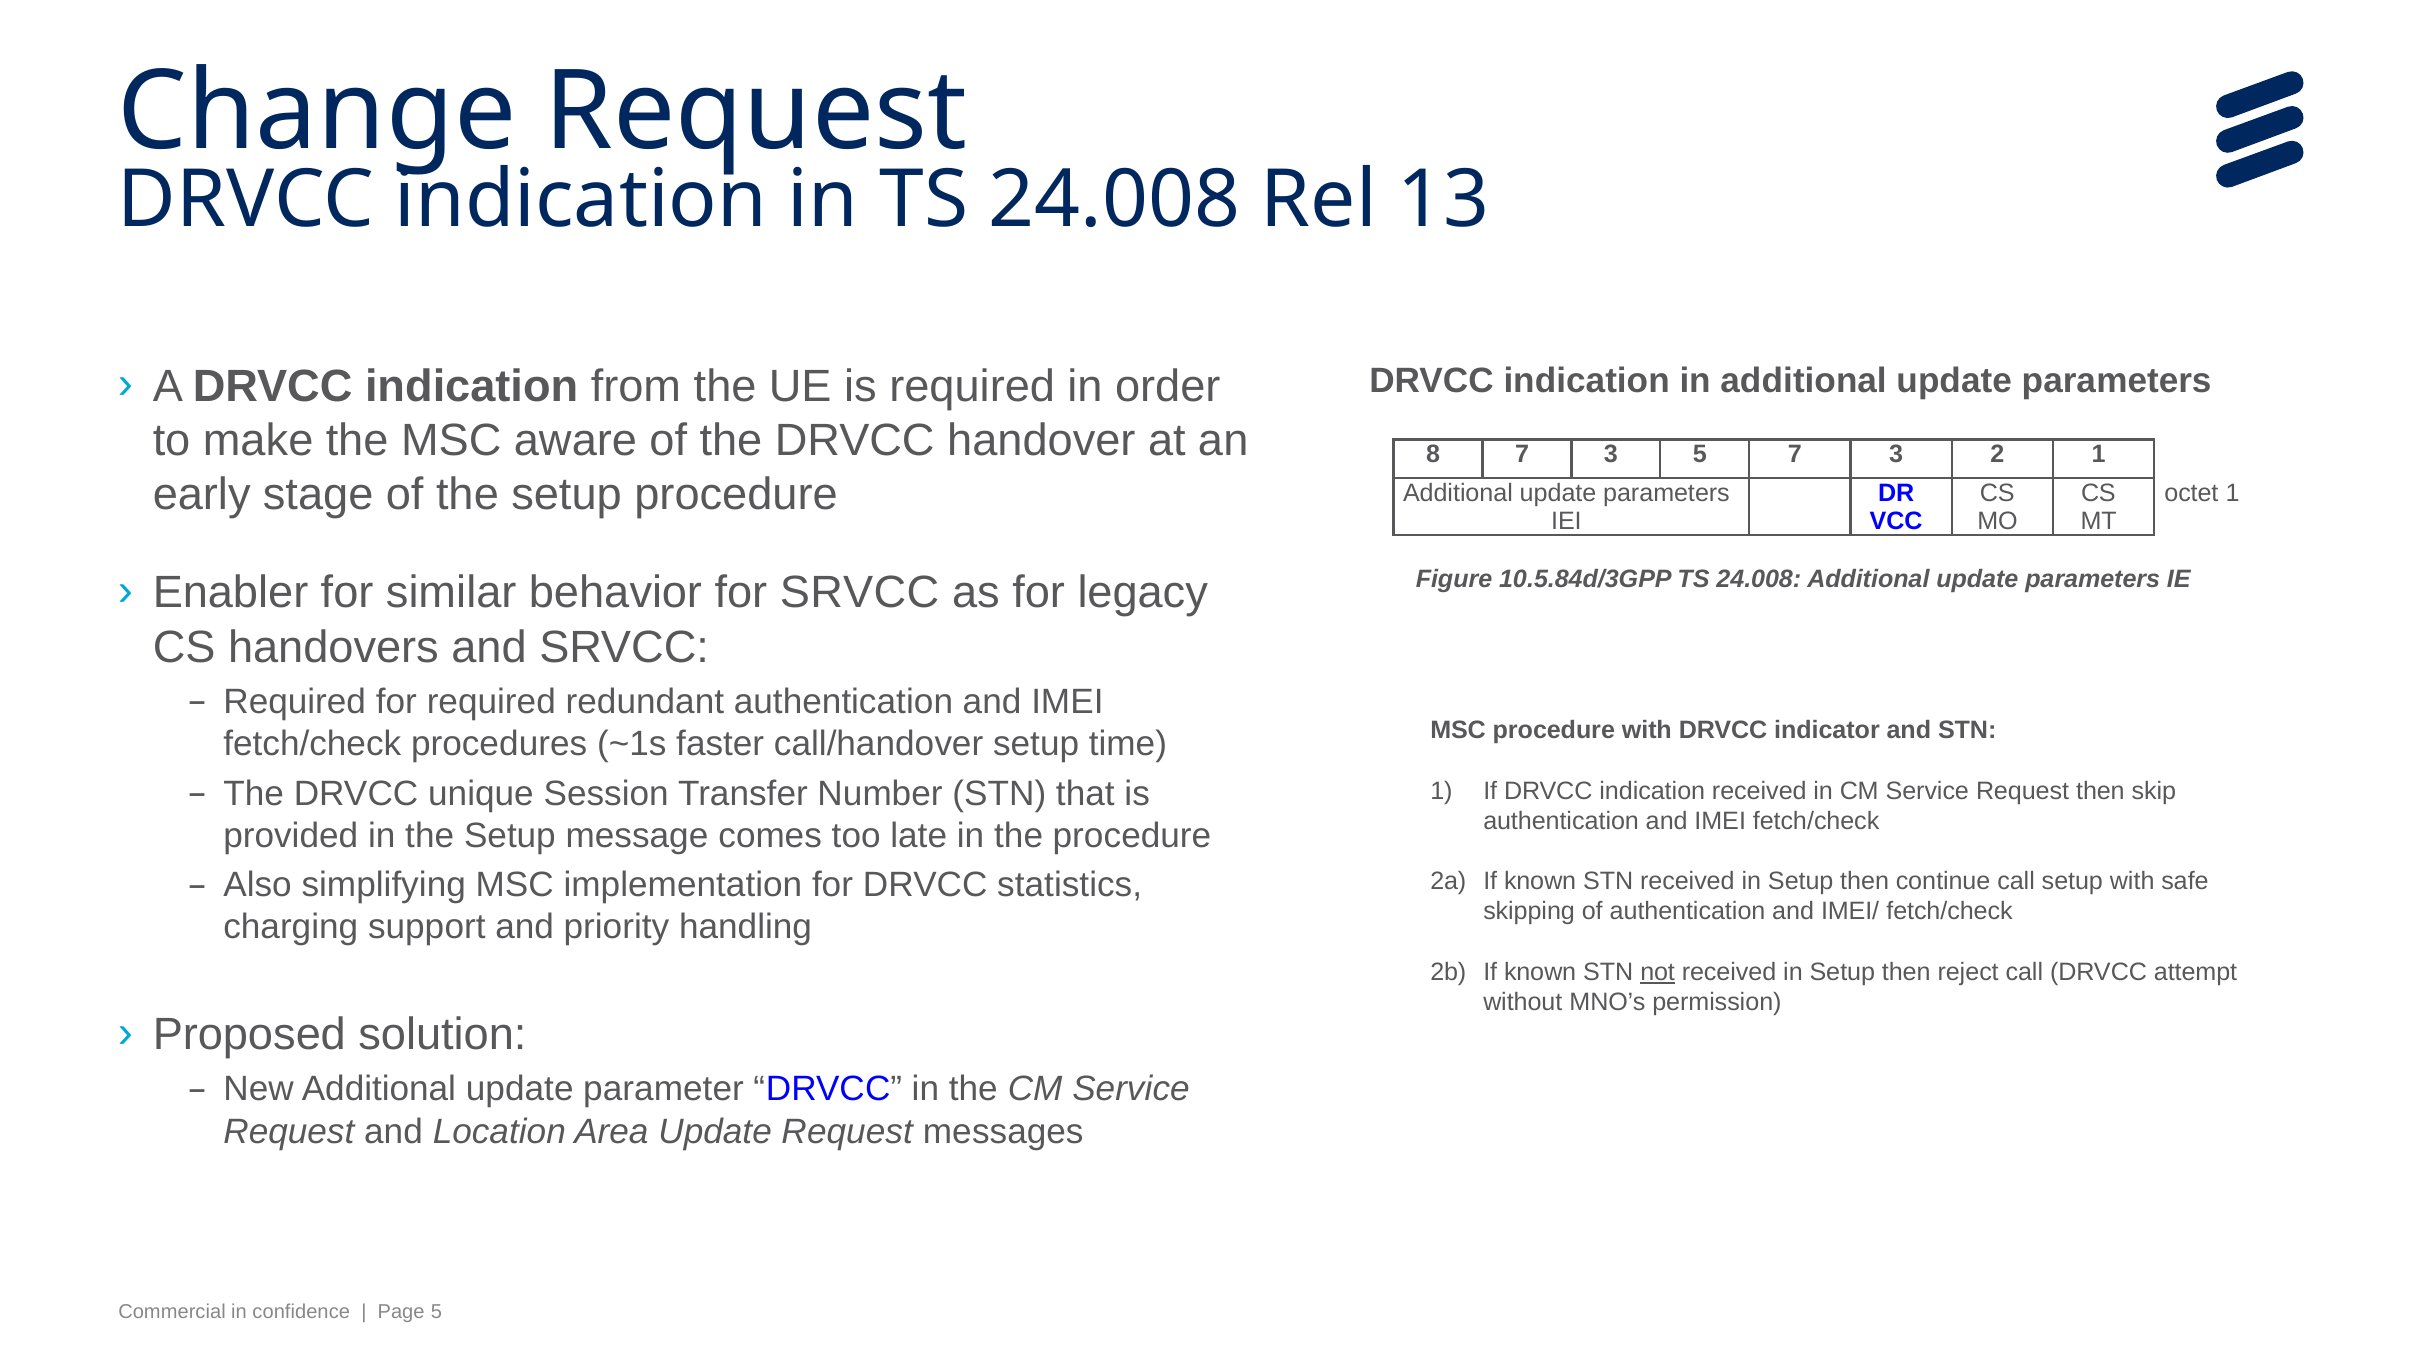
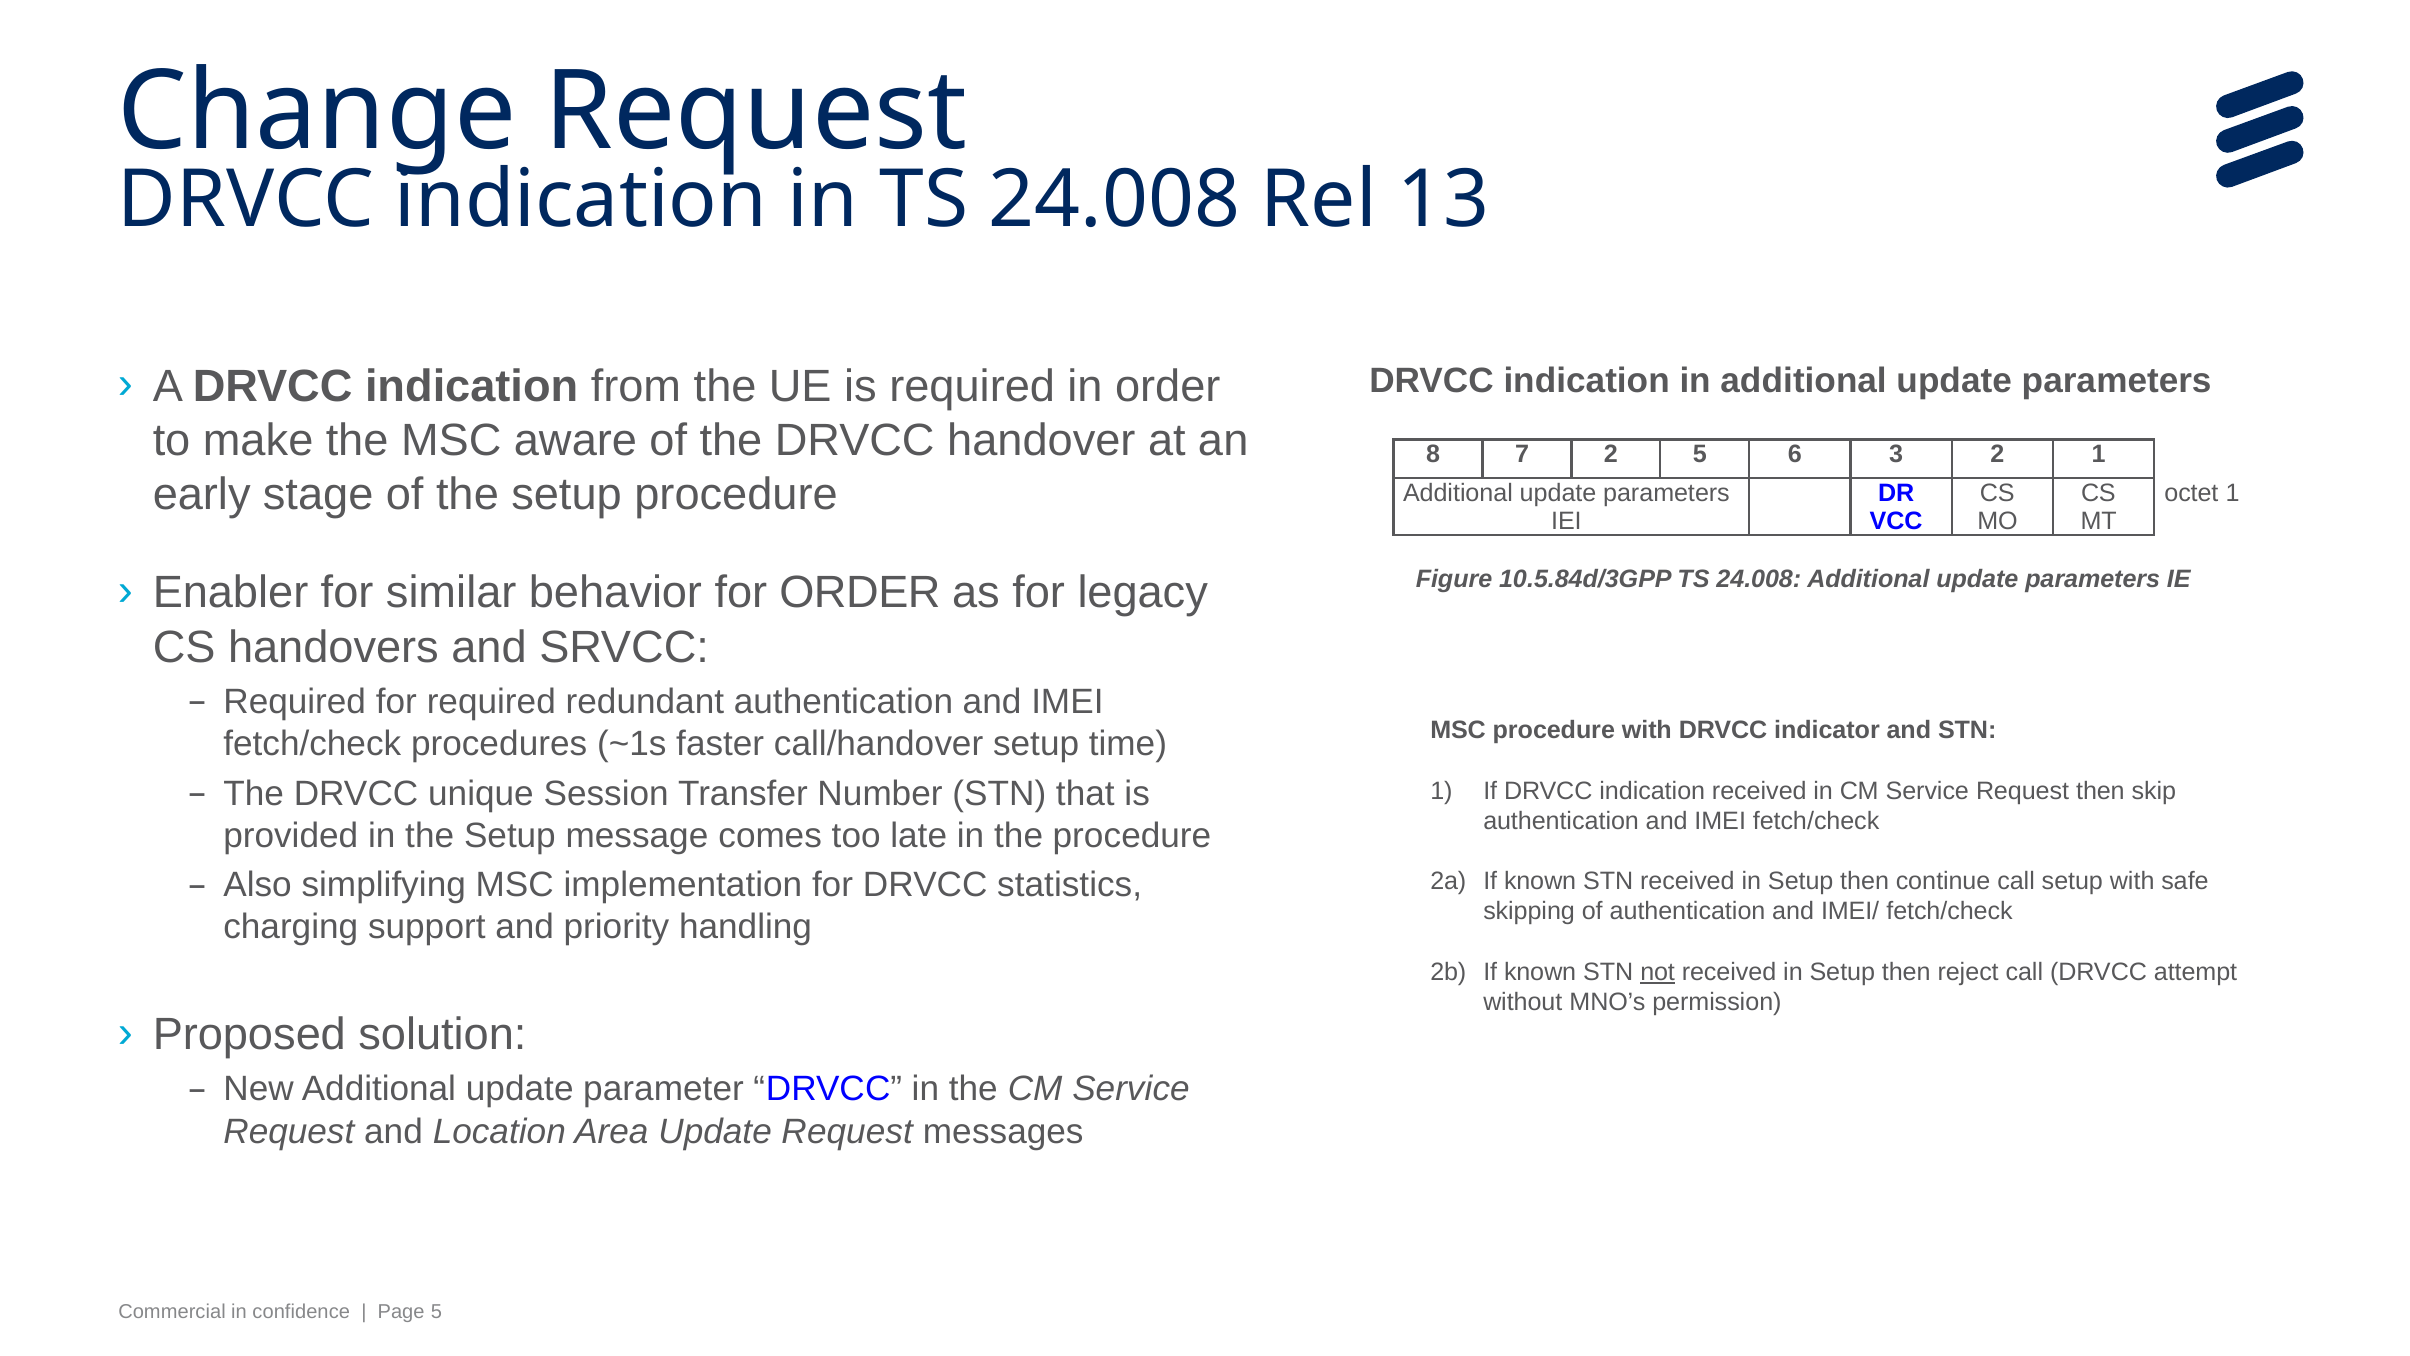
8 7 3: 3 -> 2
5 7: 7 -> 6
for SRVCC: SRVCC -> ORDER
